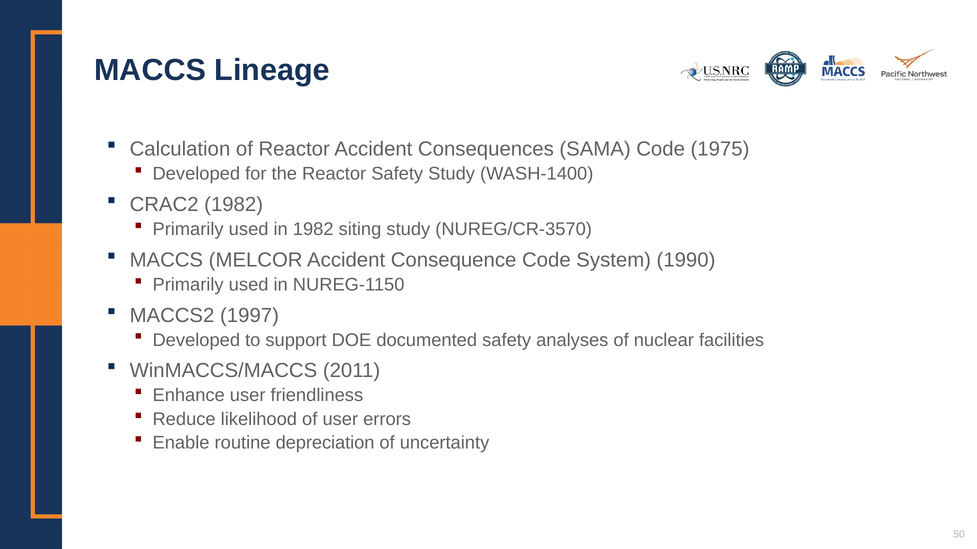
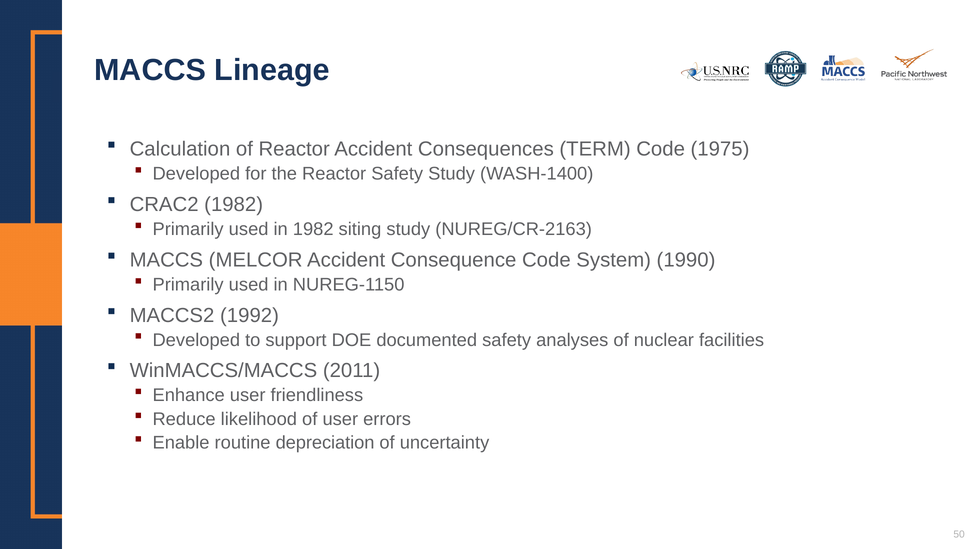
SAMA: SAMA -> TERM
NUREG/CR-3570: NUREG/CR-3570 -> NUREG/CR-2163
1997: 1997 -> 1992
